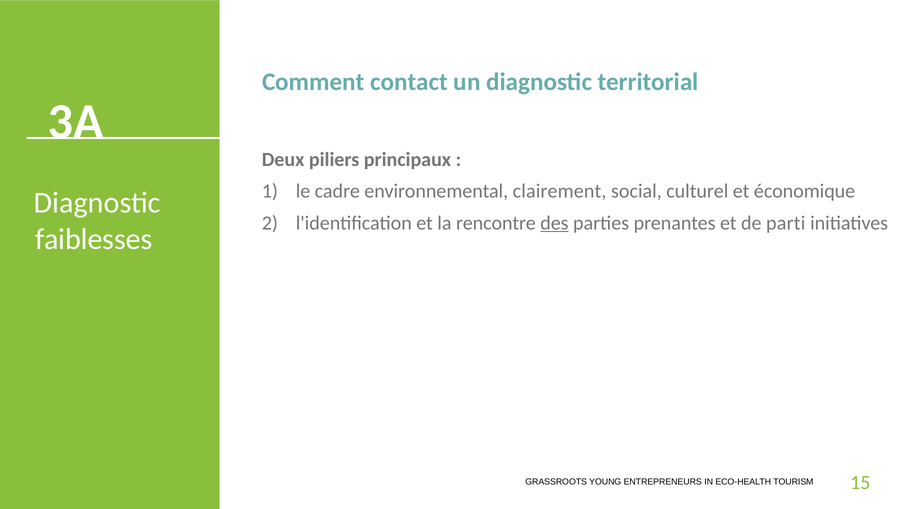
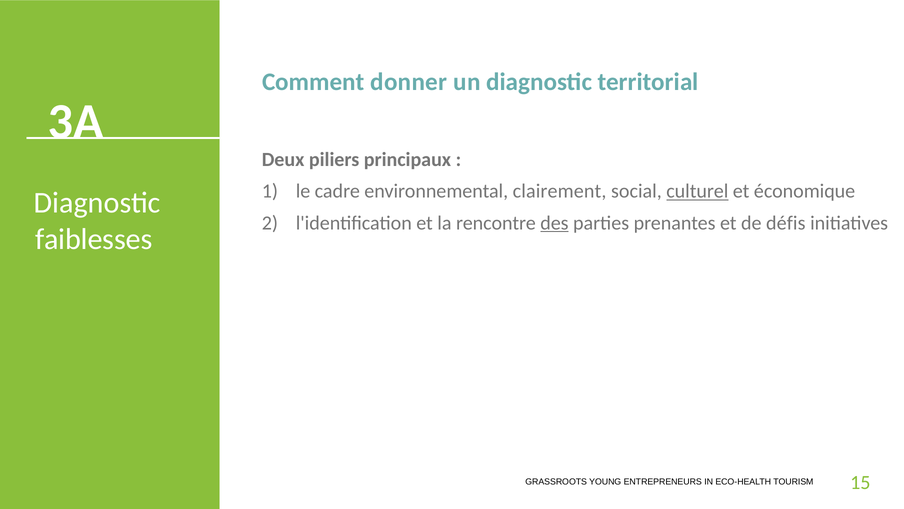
contact: contact -> donner
culturel underline: none -> present
parti: parti -> défis
